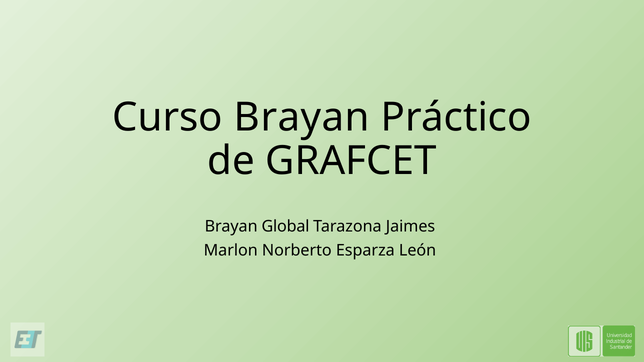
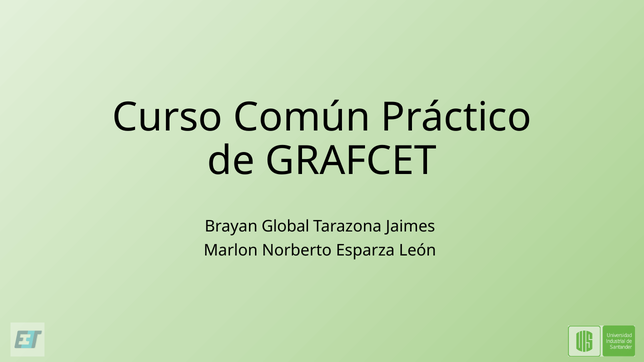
Curso Brayan: Brayan -> Común
